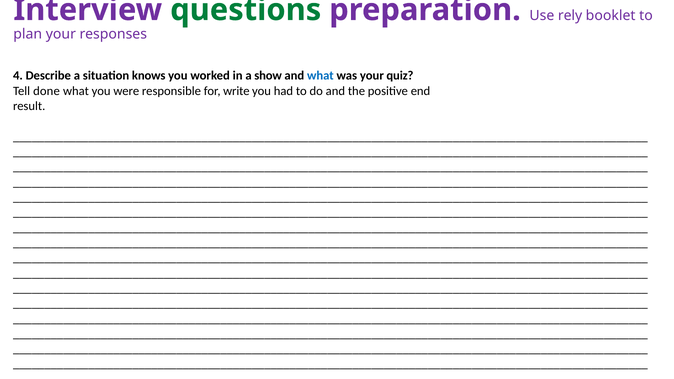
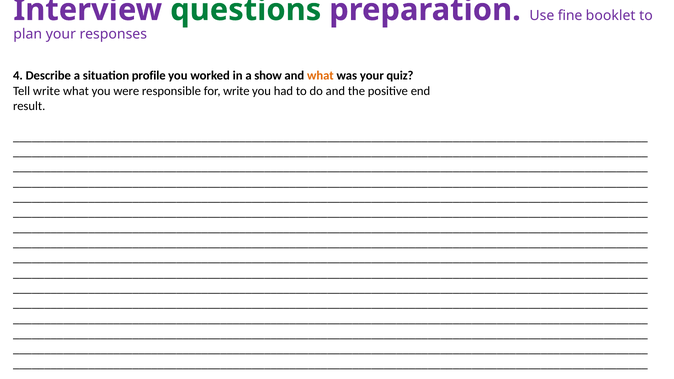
rely: rely -> fine
knows: knows -> profile
what at (320, 76) colour: blue -> orange
Tell done: done -> write
